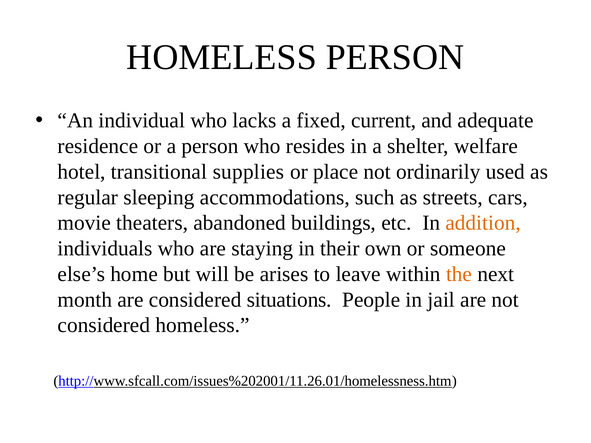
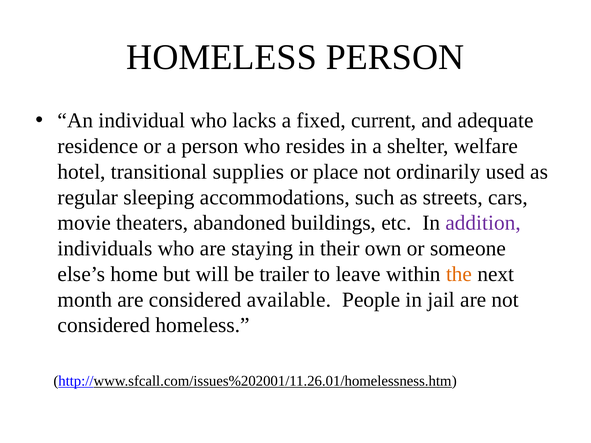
addition colour: orange -> purple
arises: arises -> trailer
situations: situations -> available
